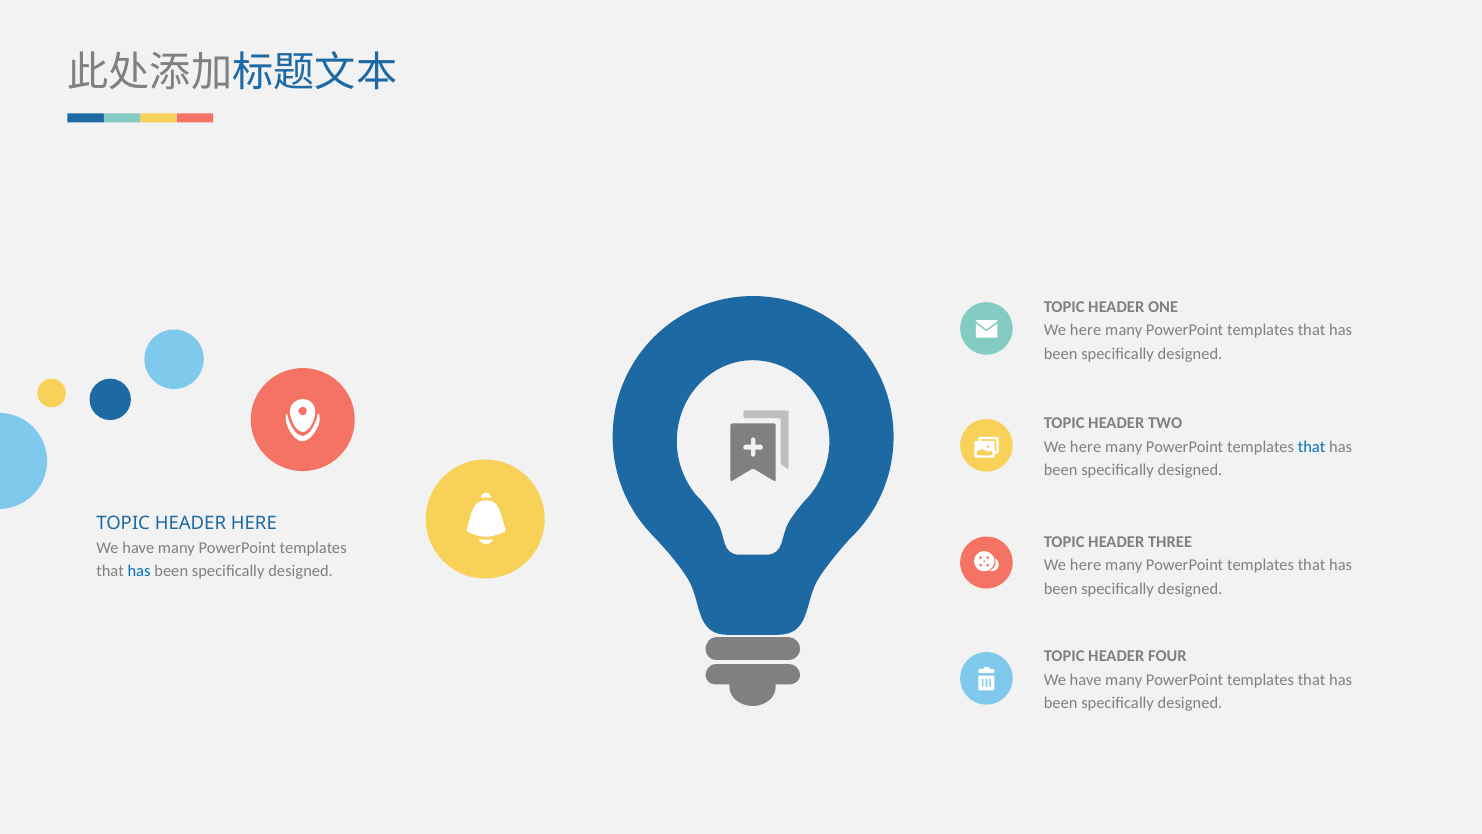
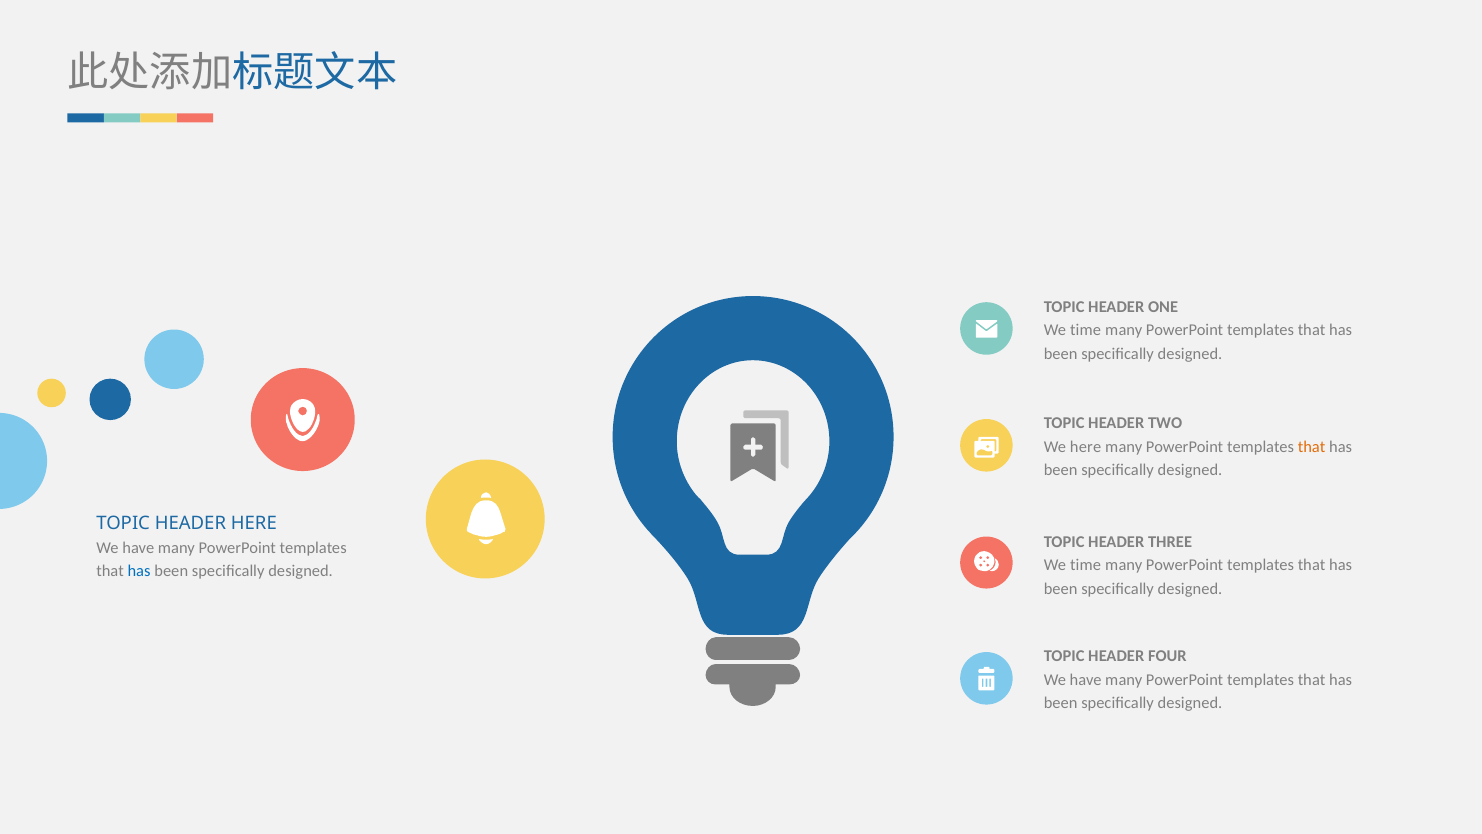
here at (1086, 330): here -> time
that at (1312, 447) colour: blue -> orange
here at (1086, 565): here -> time
